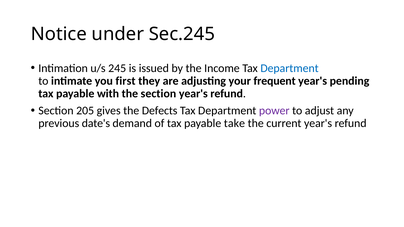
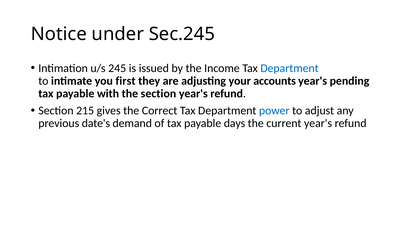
frequent: frequent -> accounts
205: 205 -> 215
Defects: Defects -> Correct
power colour: purple -> blue
take: take -> days
